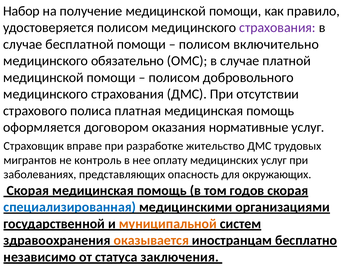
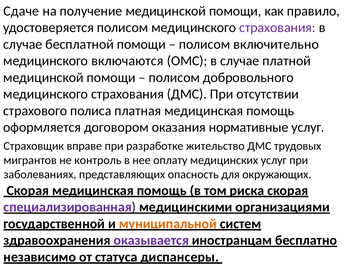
Набор: Набор -> Сдаче
обязательно: обязательно -> включаются
годов: годов -> риска
специализированная colour: blue -> purple
оказывается colour: orange -> purple
заключения: заключения -> диспансеры
